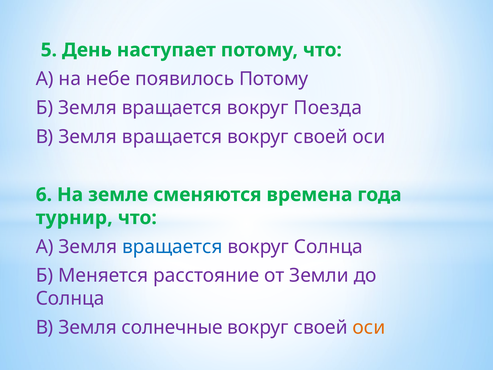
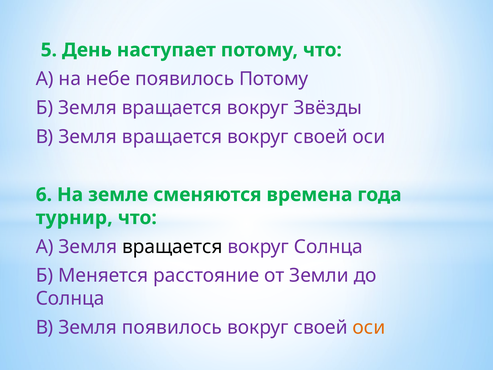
Поезда: Поезда -> Звёзды
вращается at (172, 247) colour: blue -> black
Земля солнечные: солнечные -> появилось
